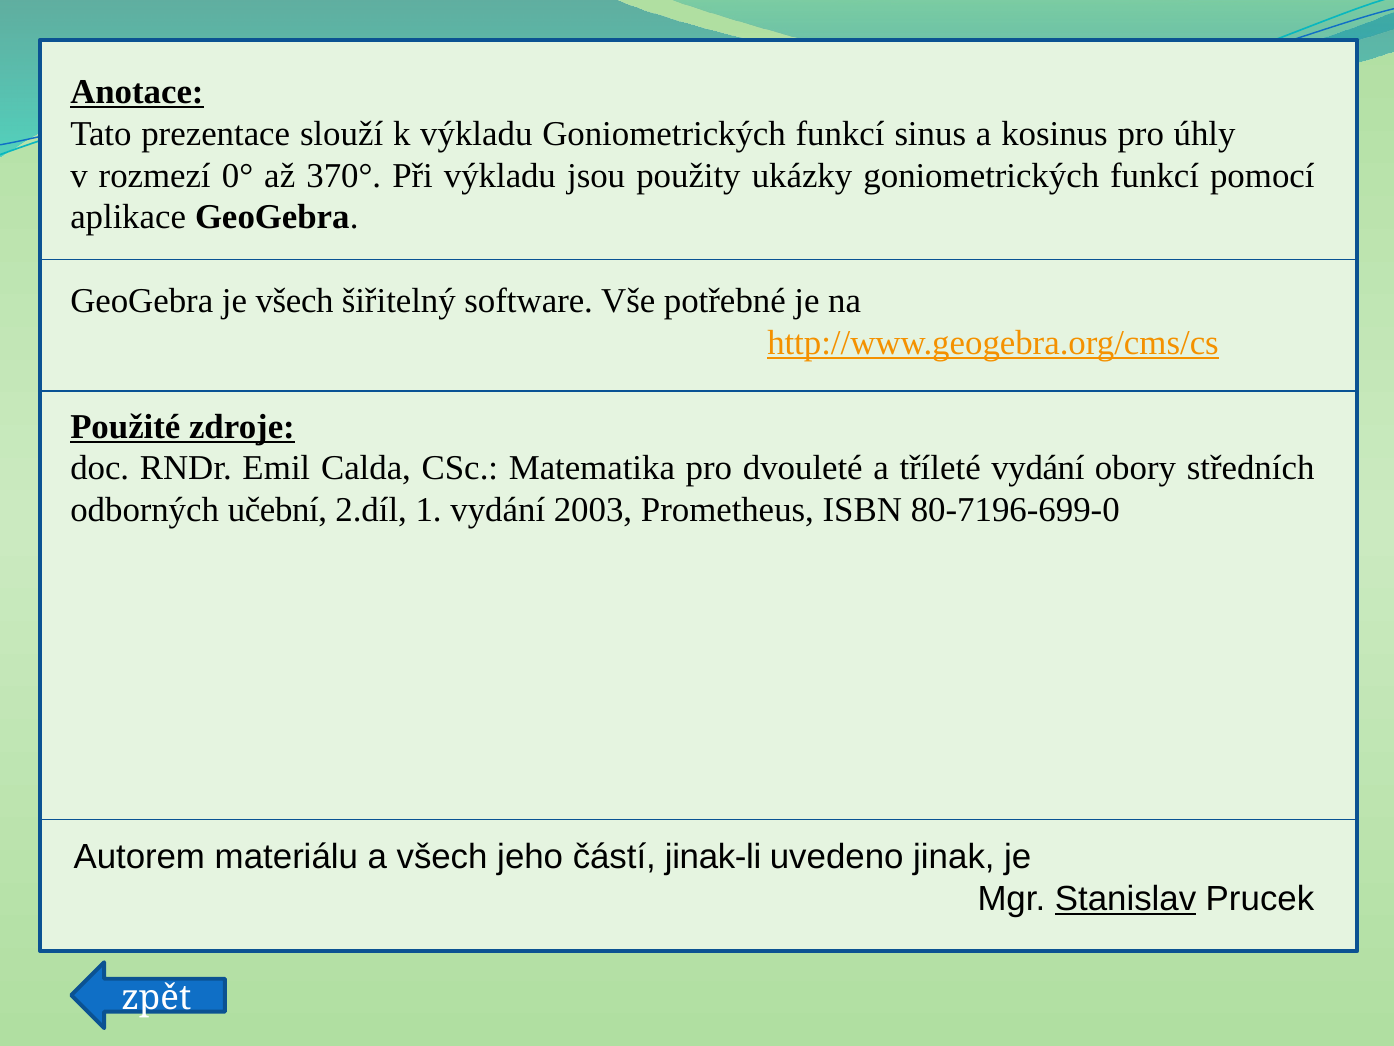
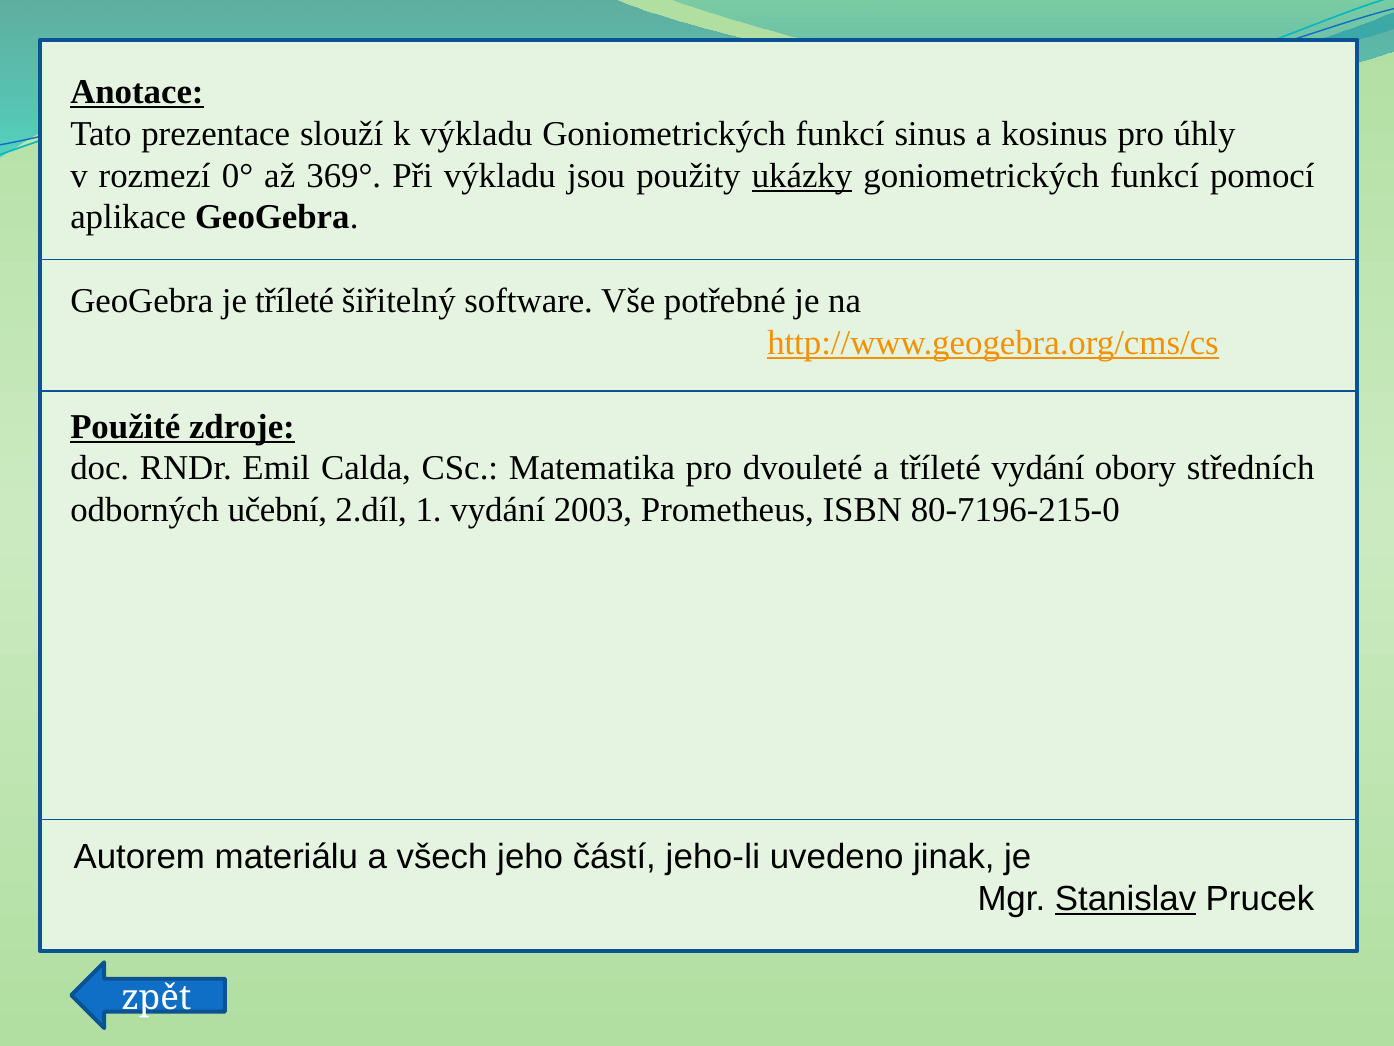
370°: 370° -> 369°
ukázky underline: none -> present
je všech: všech -> tříleté
80-7196-699-0: 80-7196-699-0 -> 80-7196-215-0
jinak-li: jinak-li -> jeho-li
